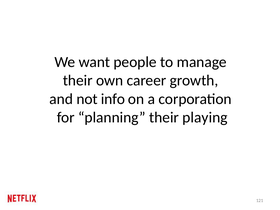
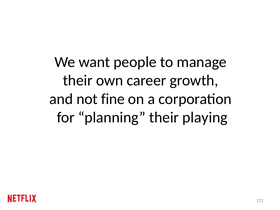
info: info -> fine
